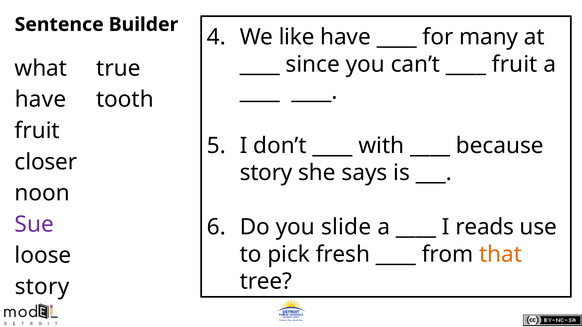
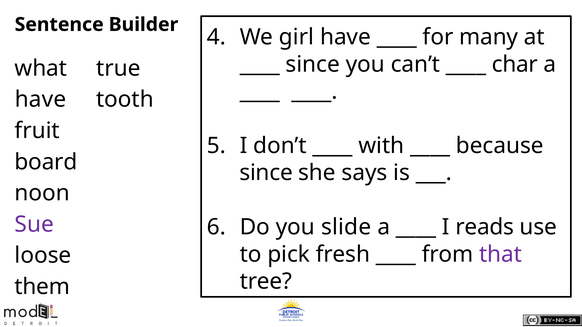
like: like -> girl
fruit at (515, 64): fruit -> char
closer: closer -> board
story at (266, 173): story -> since
that colour: orange -> purple
story at (42, 287): story -> them
